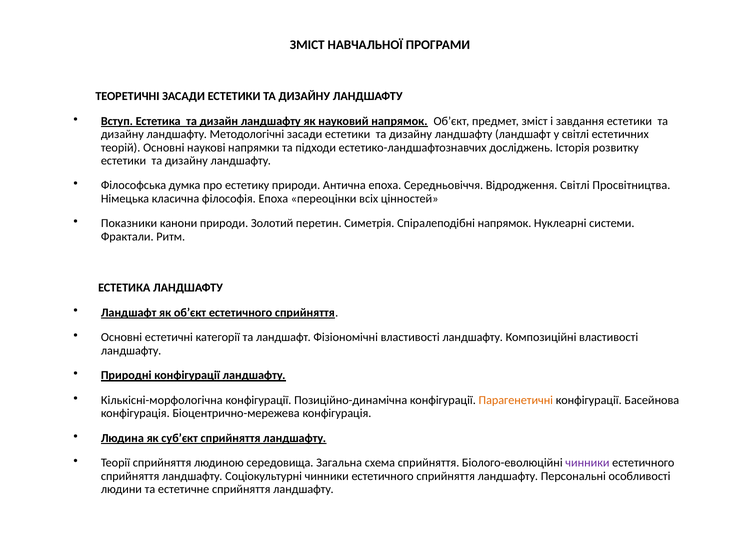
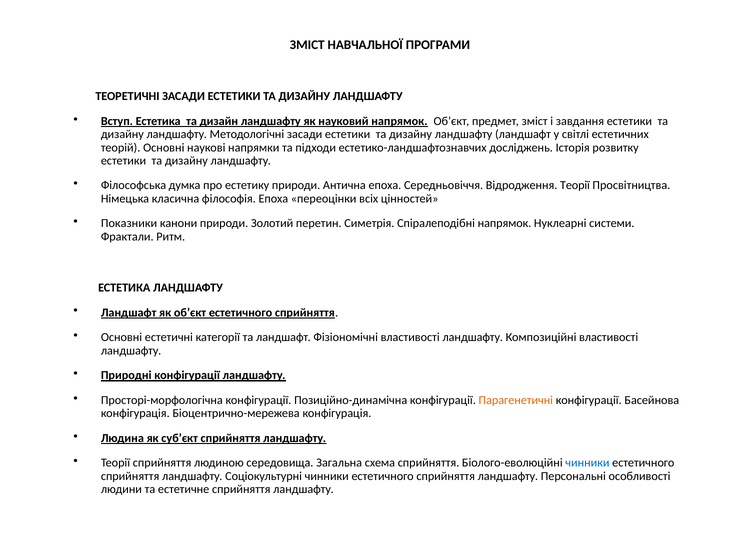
Відродження Світлі: Світлі -> Теорії
Кількісні-морфологічна: Кількісні-морфологічна -> Просторі-морфологічна
чинники at (587, 463) colour: purple -> blue
